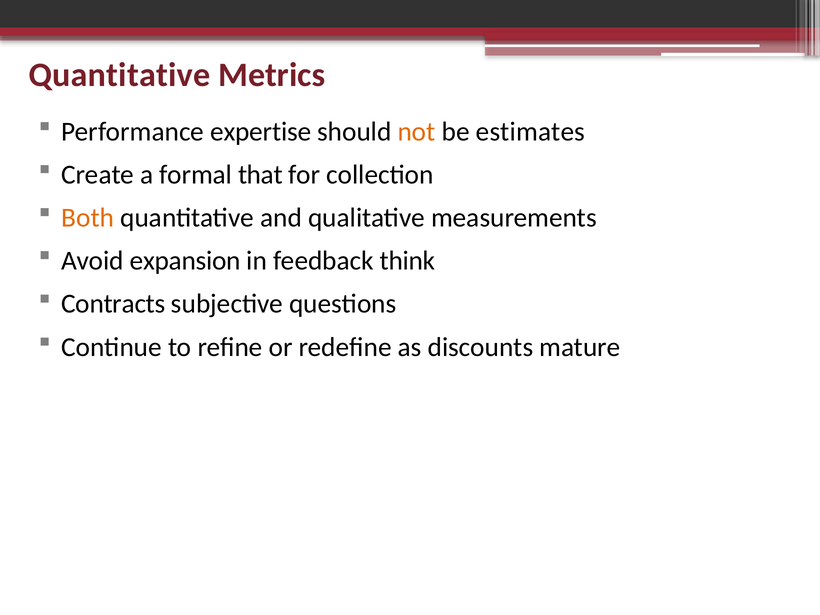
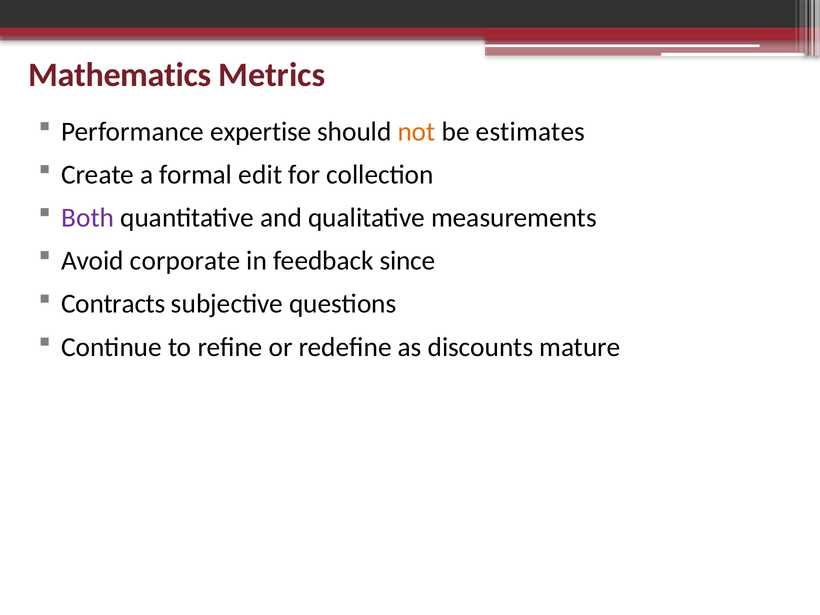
Quantitative at (119, 75): Quantitative -> Mathematics
that: that -> edit
Both colour: orange -> purple
expansion: expansion -> corporate
think: think -> since
